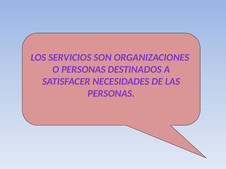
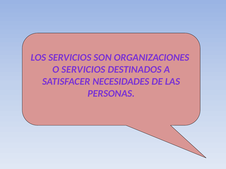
O PERSONAS: PERSONAS -> SERVICIOS
